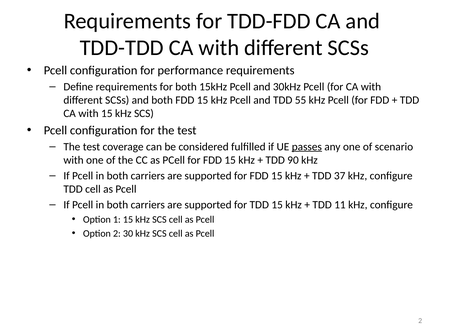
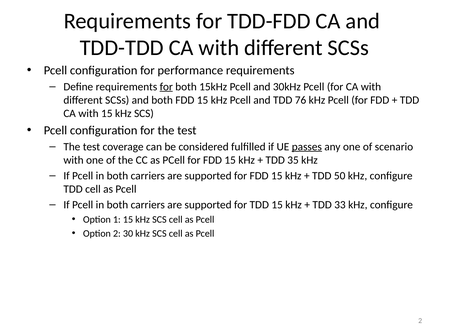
for at (166, 87) underline: none -> present
55: 55 -> 76
90: 90 -> 35
37: 37 -> 50
11: 11 -> 33
